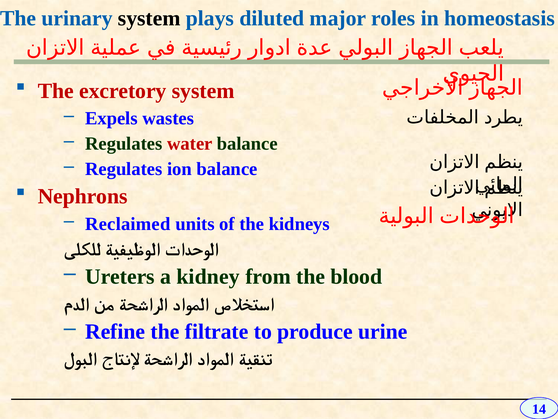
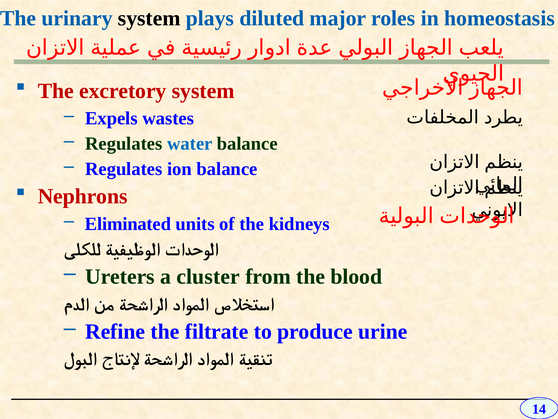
water colour: red -> blue
Reclaimed: Reclaimed -> Eliminated
kidney: kidney -> cluster
